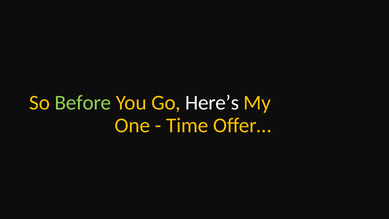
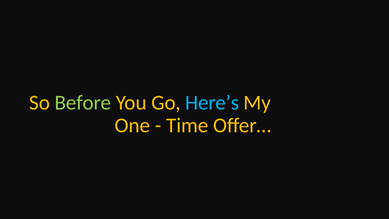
Here’s colour: white -> light blue
